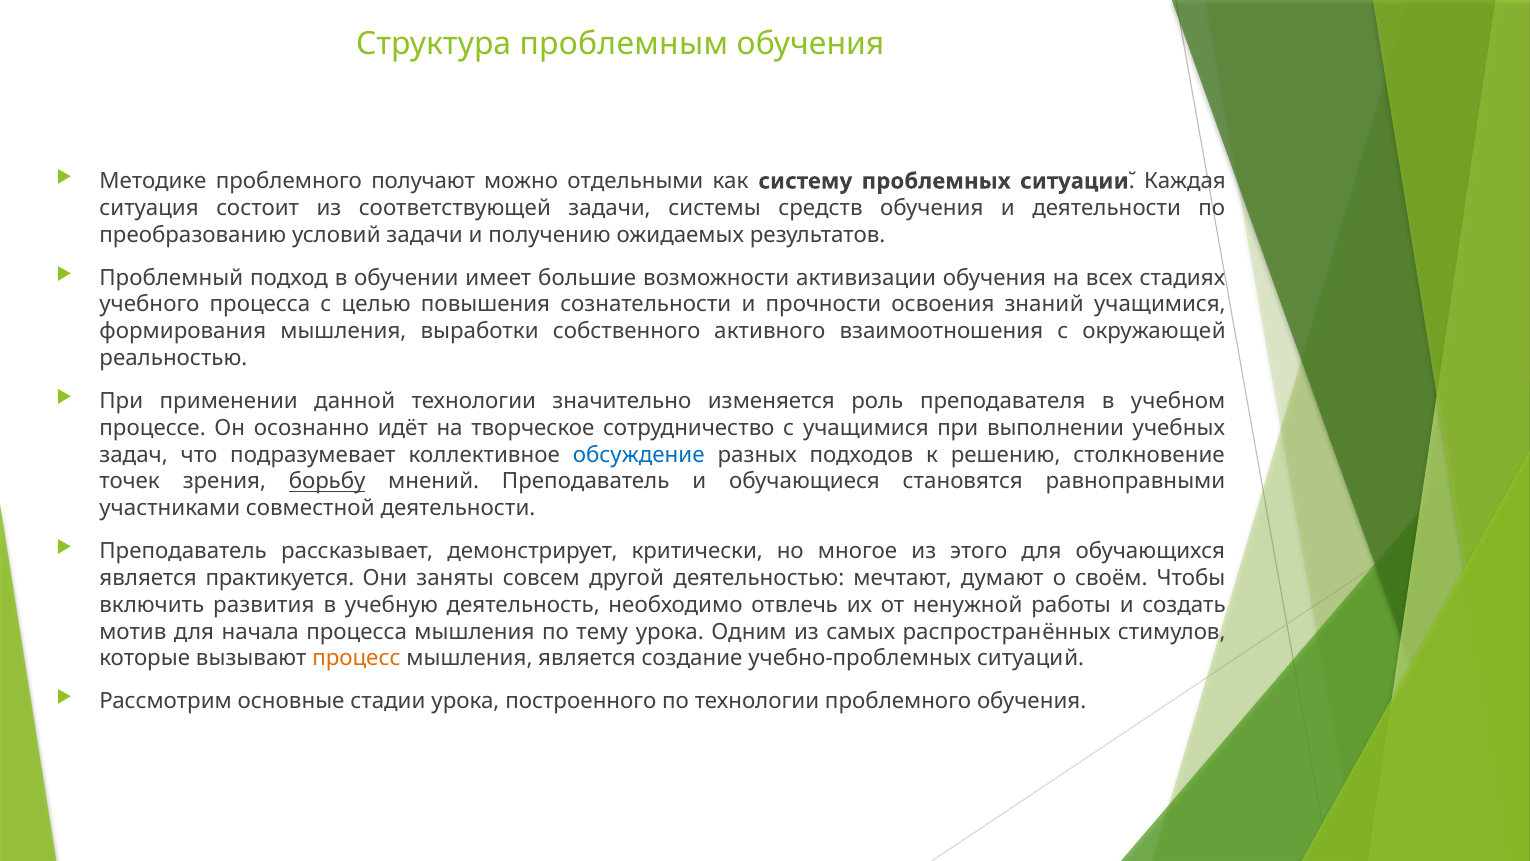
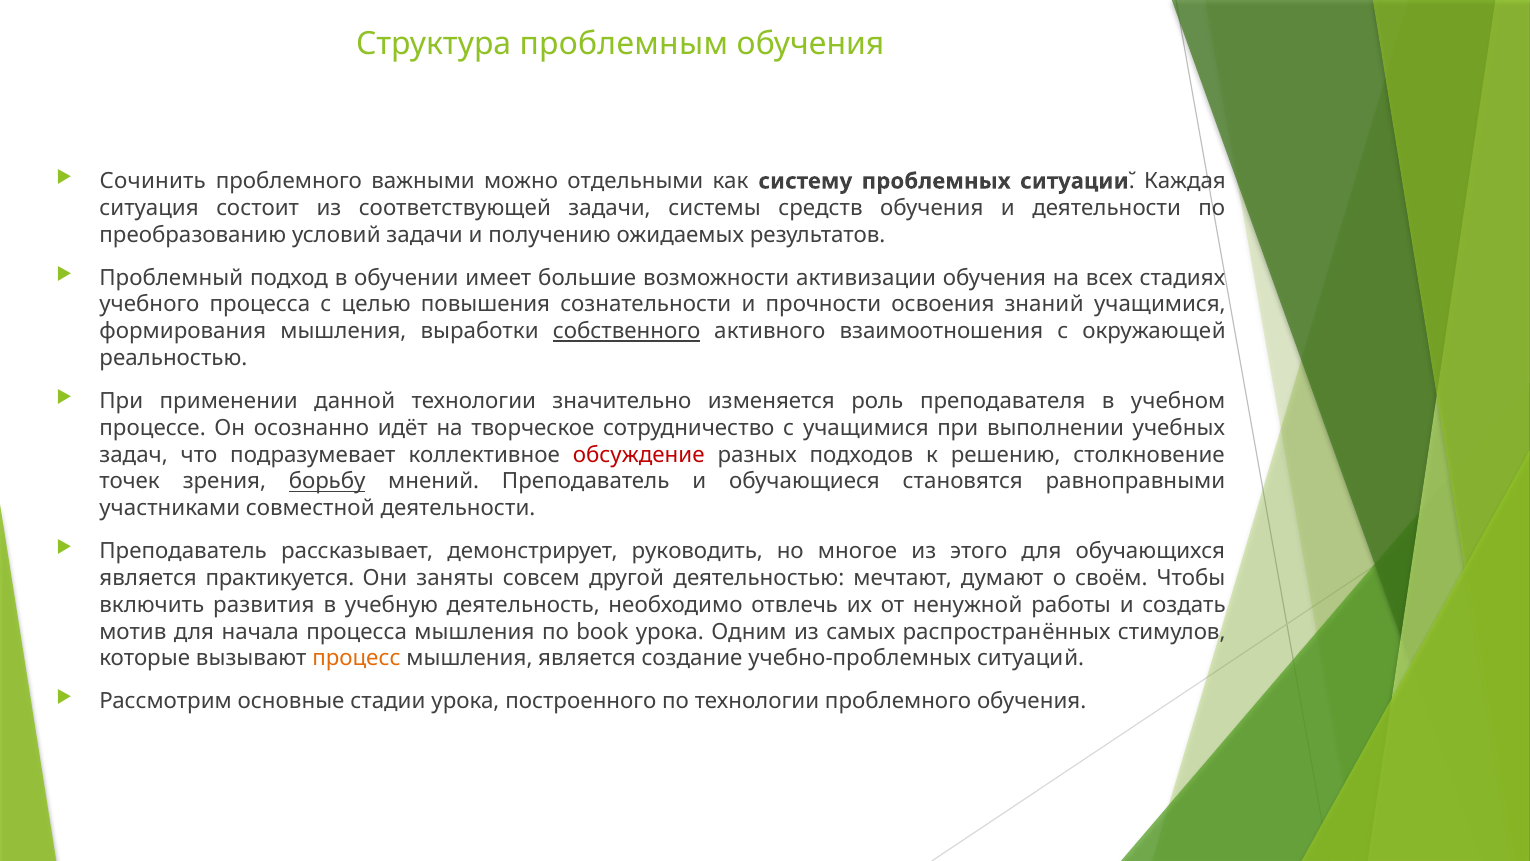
Методике: Методике -> Сочинить
получают: получают -> важными
собственного underline: none -> present
обсуждение colour: blue -> red
критически: критически -> руководить
тему: тему -> book
